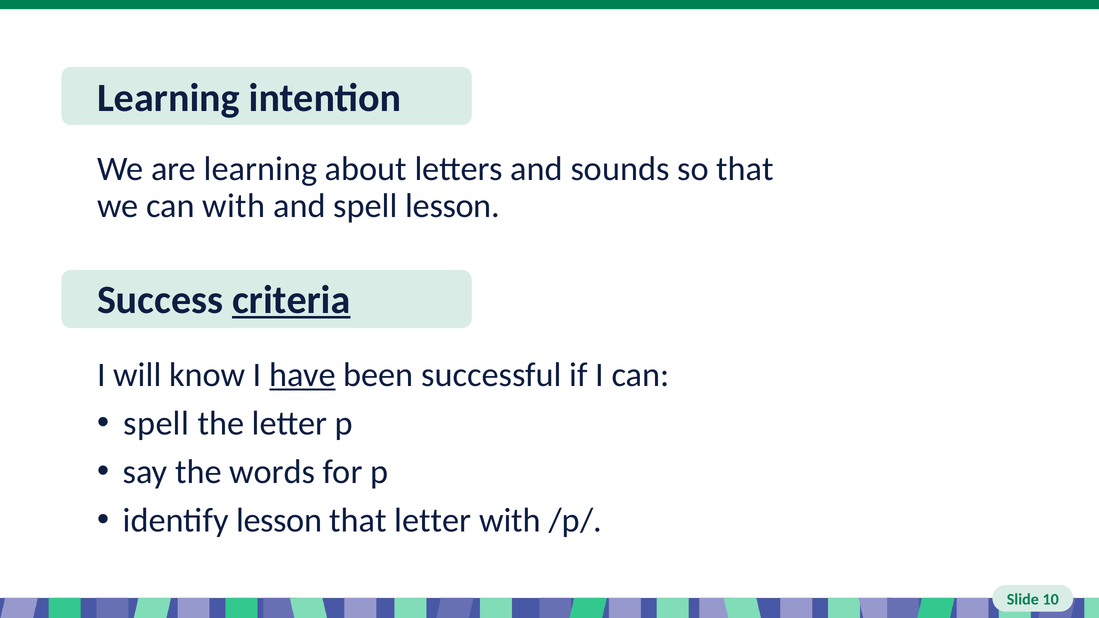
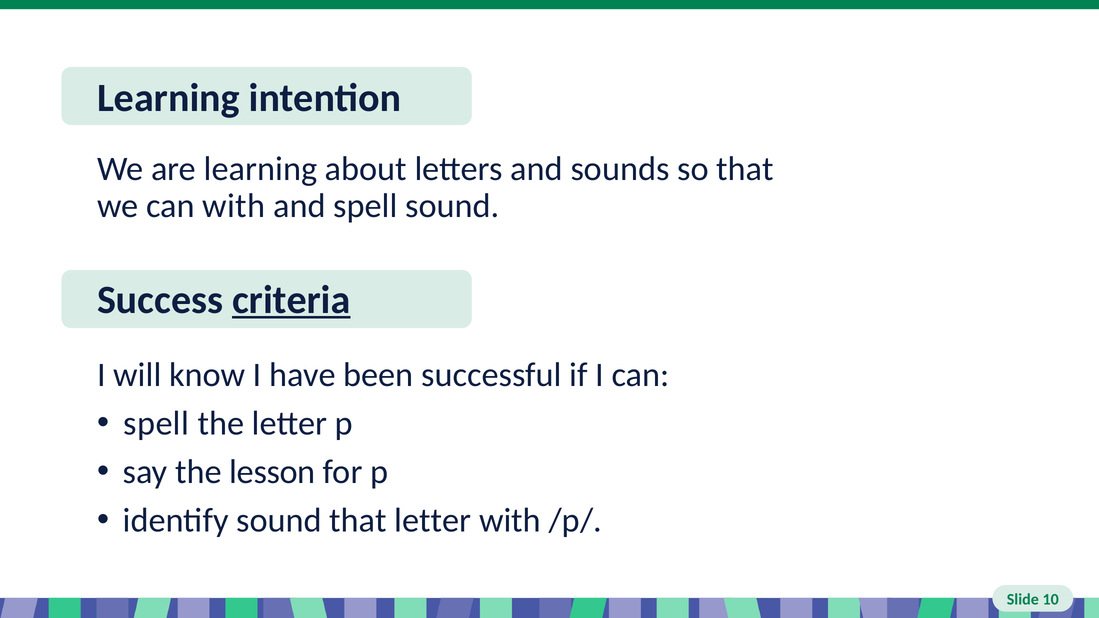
spell lesson: lesson -> sound
have underline: present -> none
words: words -> lesson
identify lesson: lesson -> sound
